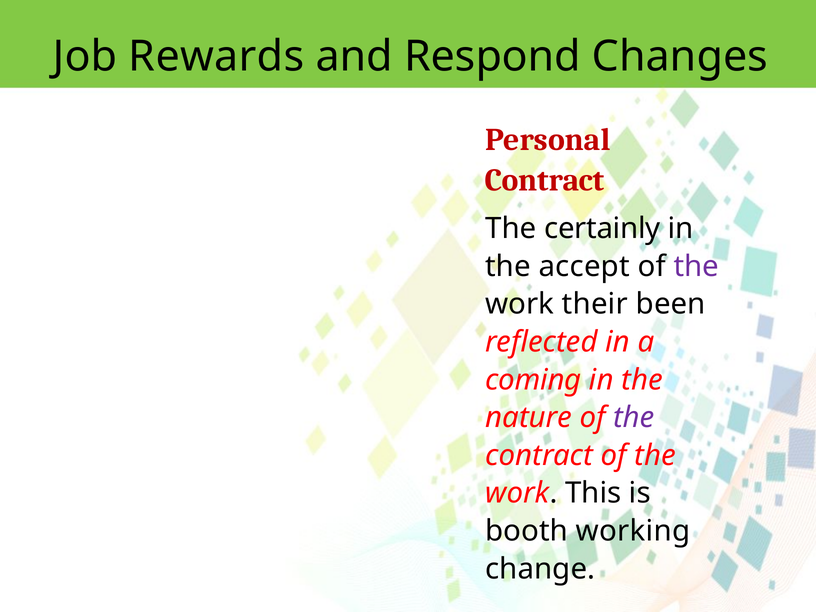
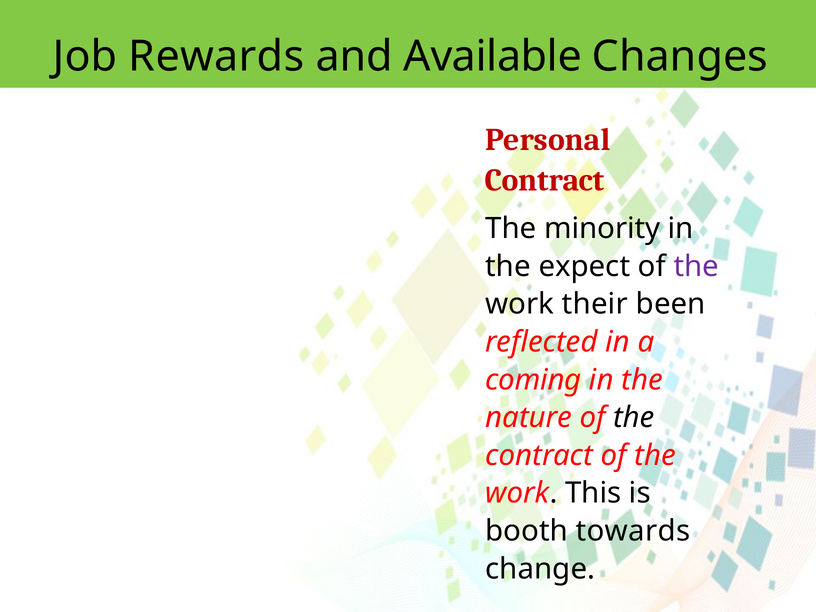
Respond: Respond -> Available
certainly: certainly -> minority
accept: accept -> expect
the at (634, 418) colour: purple -> black
working: working -> towards
